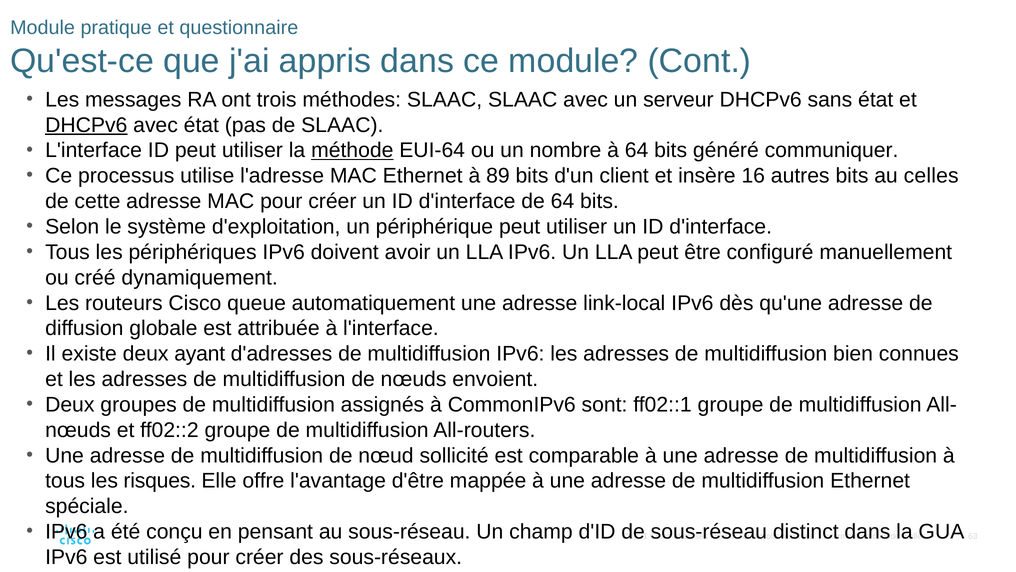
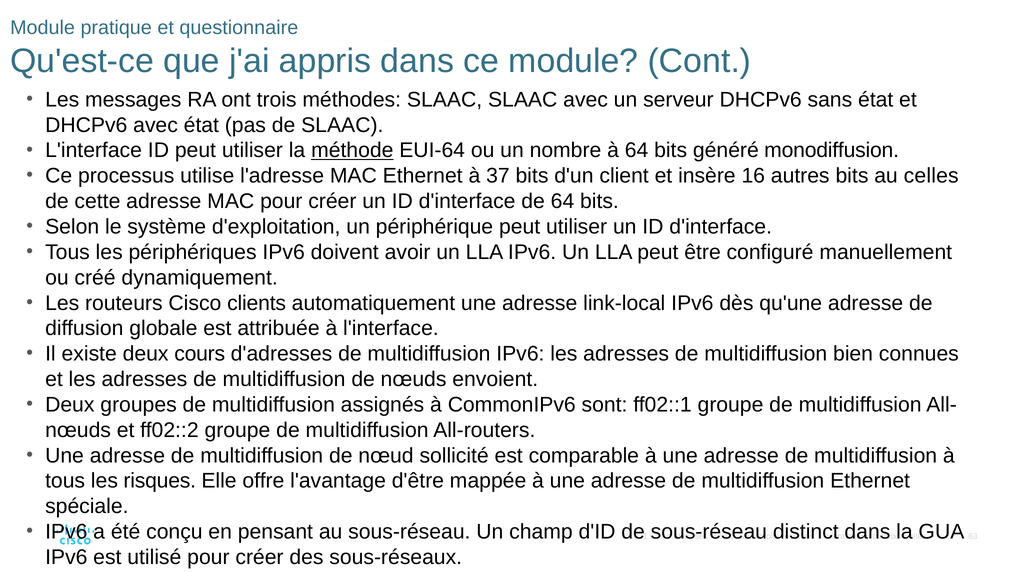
DHCPv6 at (86, 125) underline: present -> none
communiquer: communiquer -> monodiffusion
89: 89 -> 37
queue: queue -> clients
ayant: ayant -> cours
